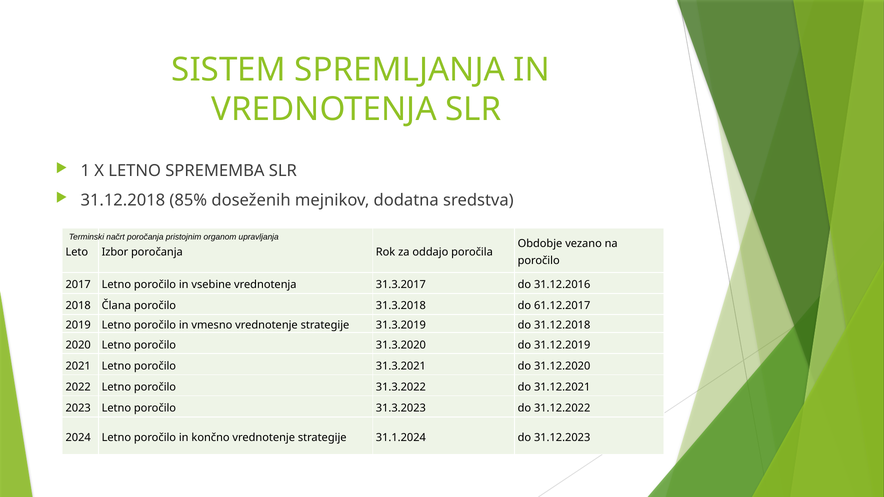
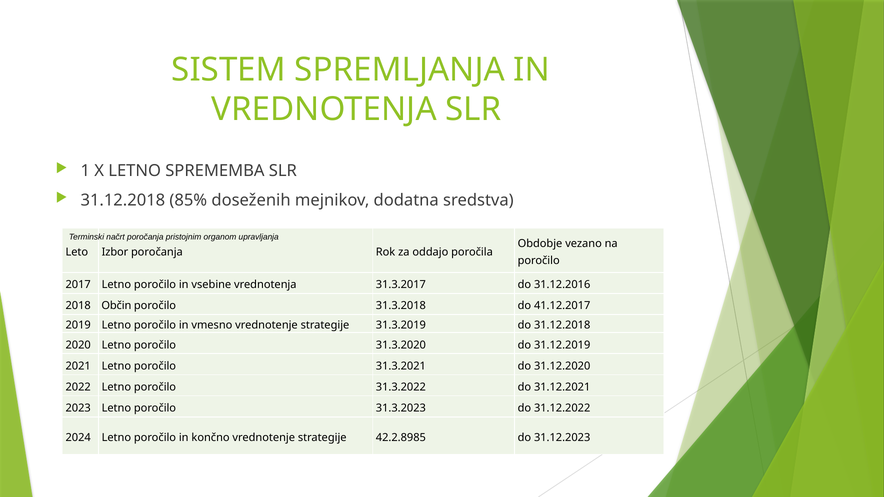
Člana: Člana -> Občin
61.12.2017: 61.12.2017 -> 41.12.2017
31.1.2024: 31.1.2024 -> 42.2.8985
